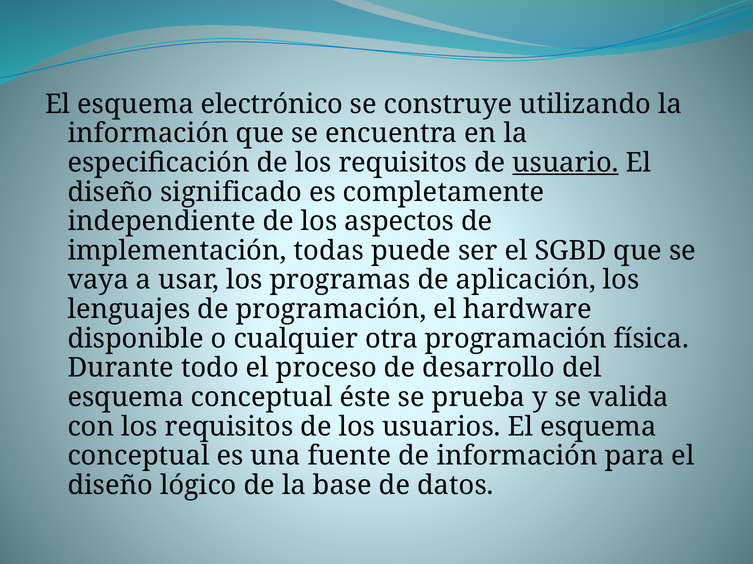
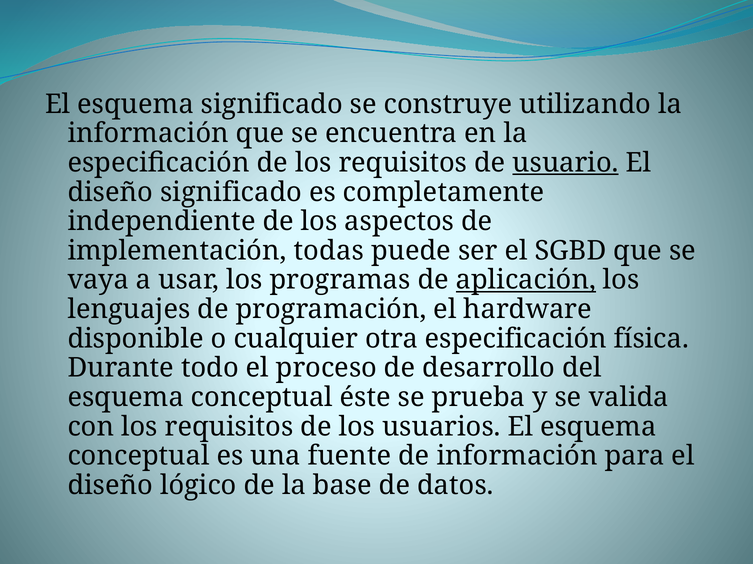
esquema electrónico: electrónico -> significado
aplicación underline: none -> present
otra programación: programación -> especificación
